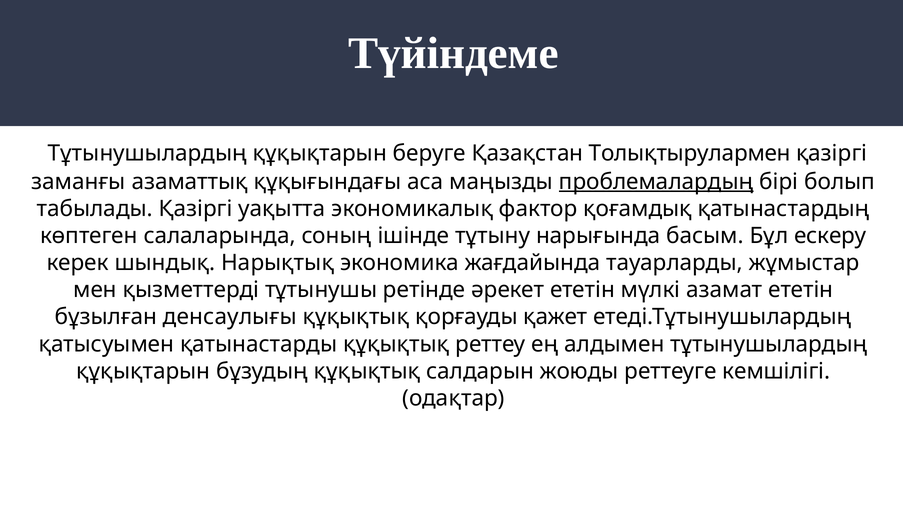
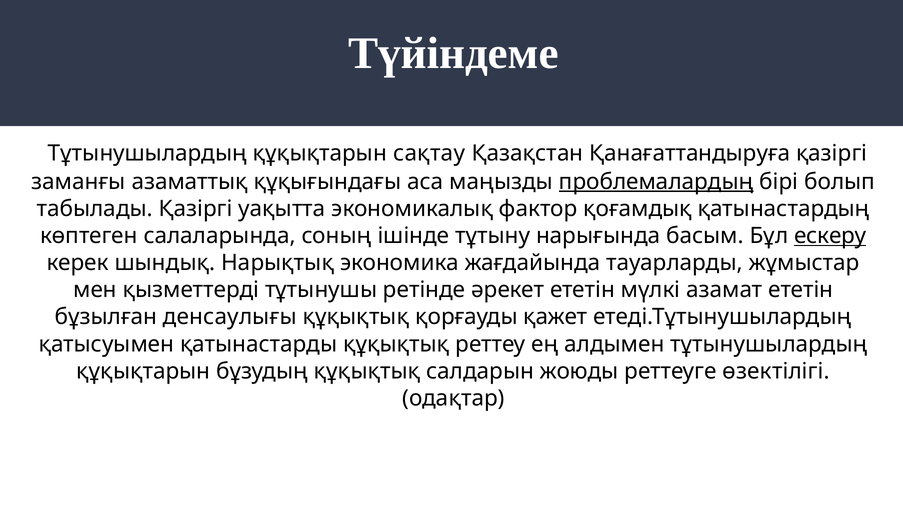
беруге: беруге -> сақтау
Толықтырулармен: Толықтырулармен -> Қанағаттандыруға
ескеру underline: none -> present
кемшілігі: кемшілігі -> өзектілігі
